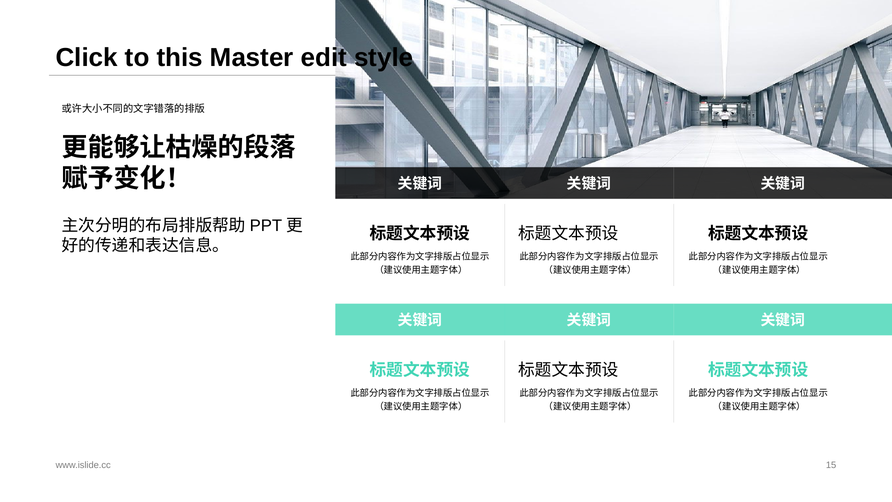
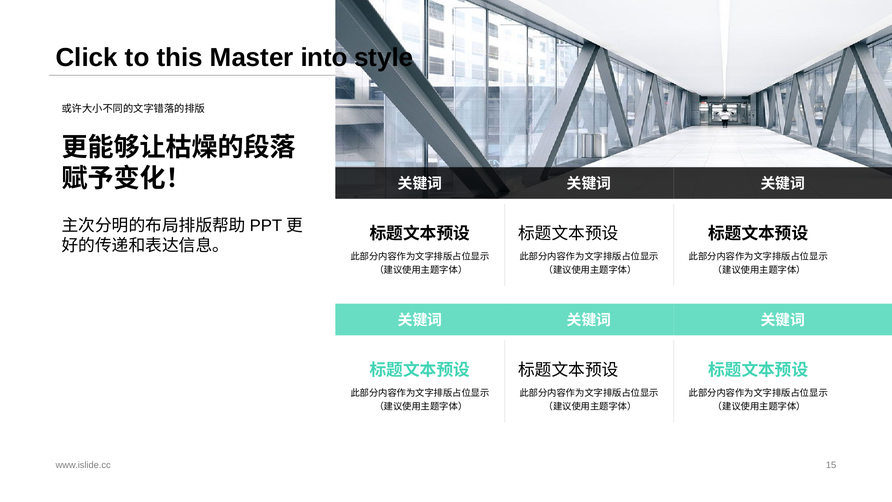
edit: edit -> into
